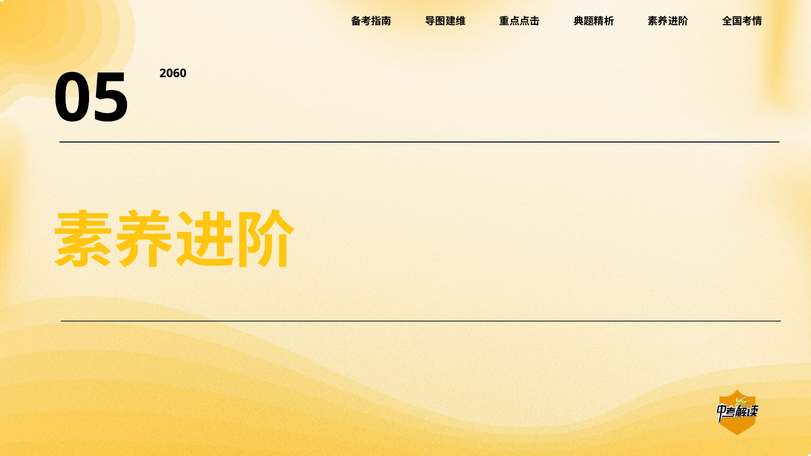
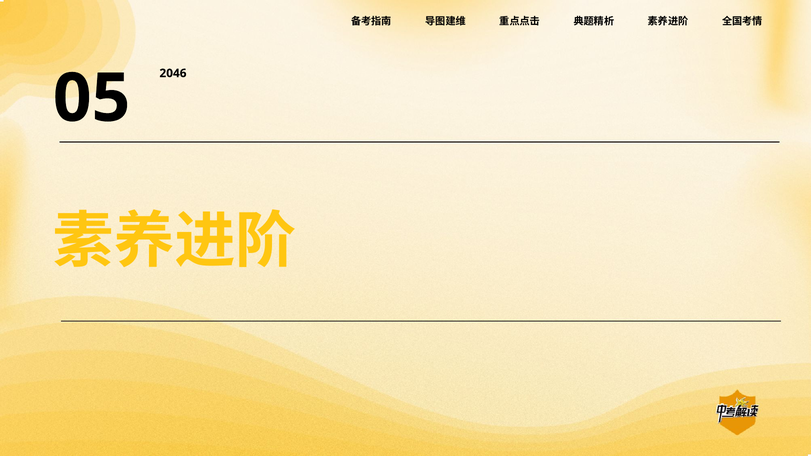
2060: 2060 -> 2046
